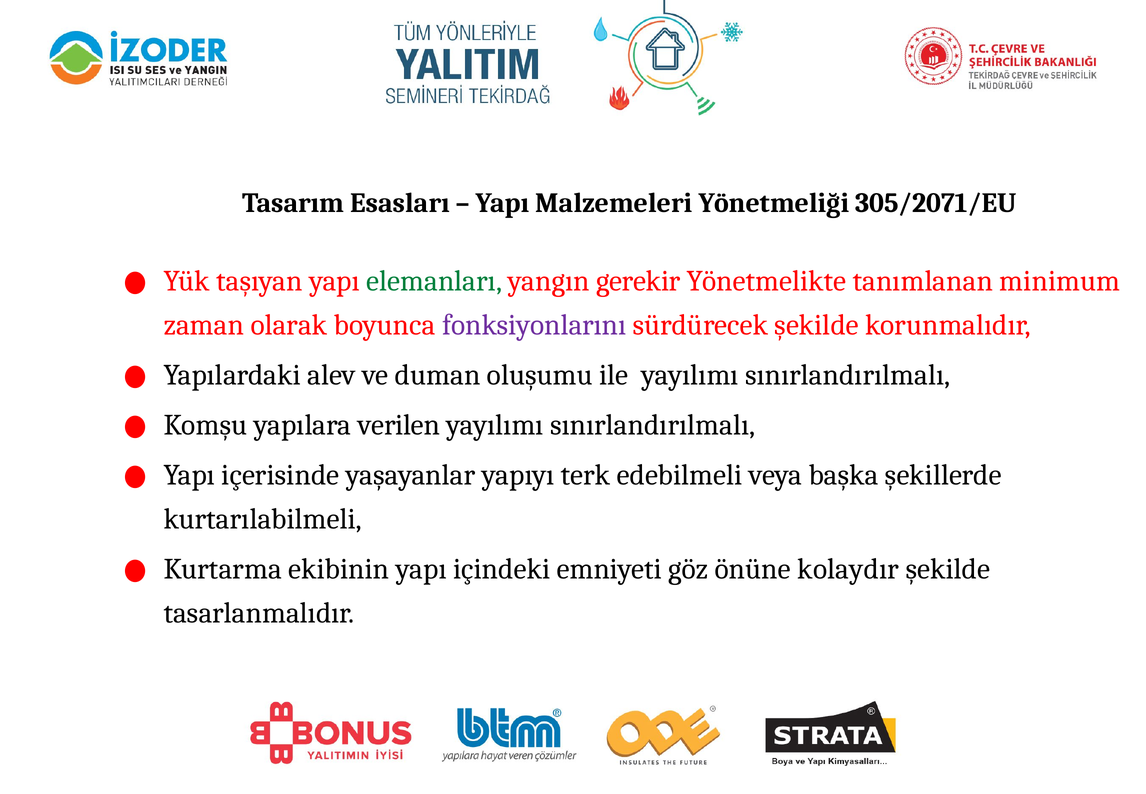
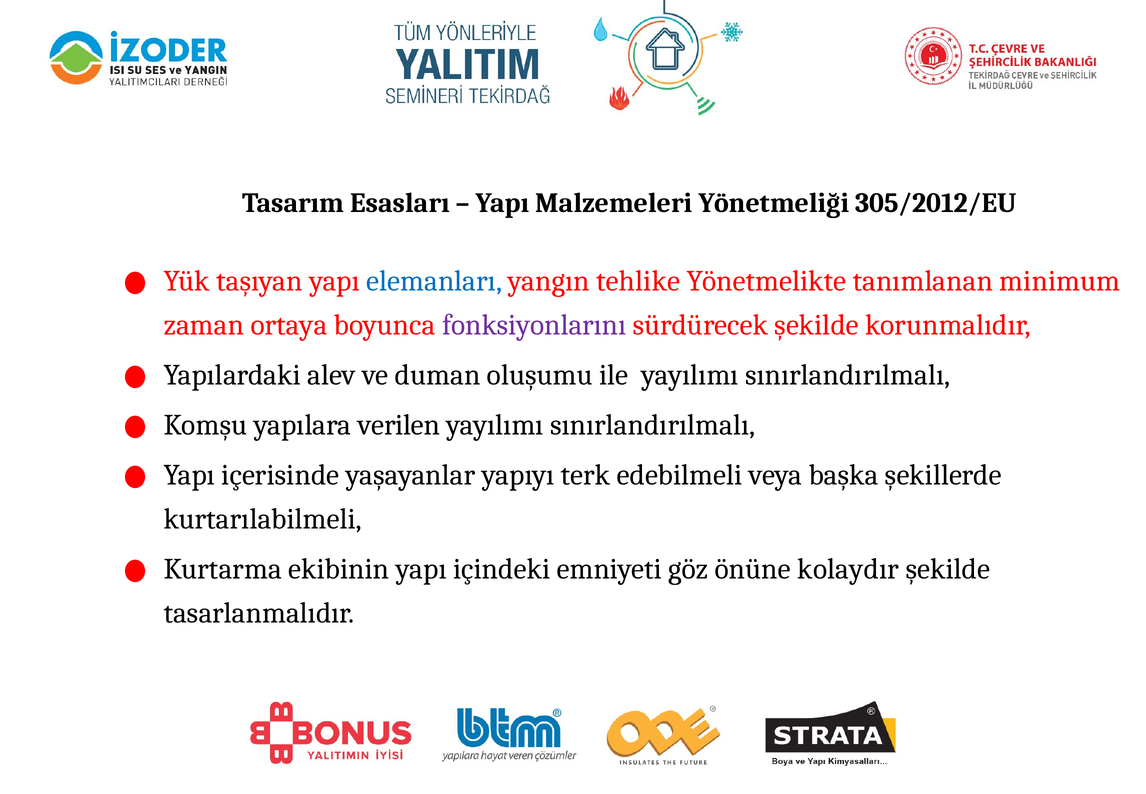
305/2071/EU: 305/2071/EU -> 305/2012/EU
elemanları colour: green -> blue
gerekir: gerekir -> tehlike
olarak: olarak -> ortaya
